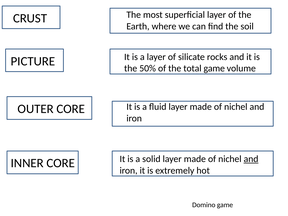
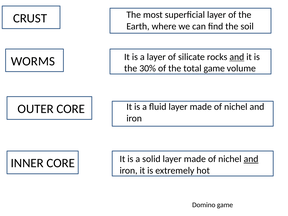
and at (237, 57) underline: none -> present
PICTURE: PICTURE -> WORMS
50%: 50% -> 30%
